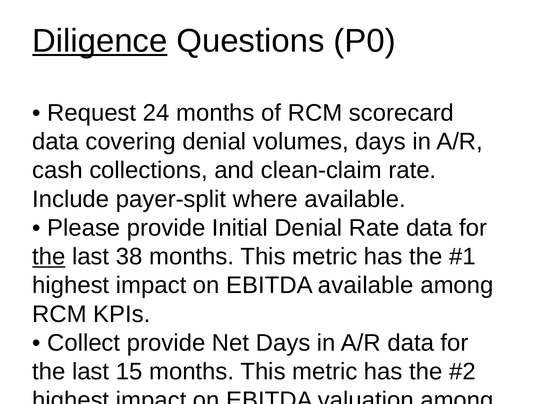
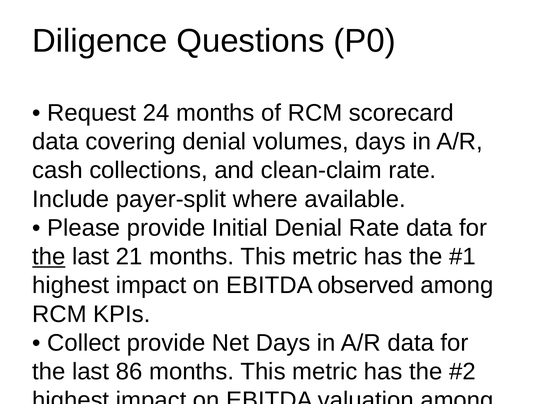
Diligence underline: present -> none
38: 38 -> 21
EBITDA available: available -> observed
15: 15 -> 86
